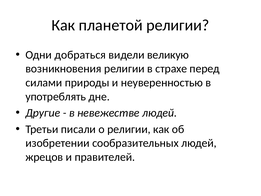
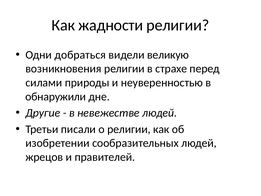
планетой: планетой -> жадности
употреблять: употреблять -> обнаружили
